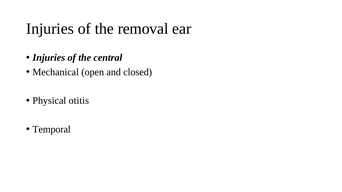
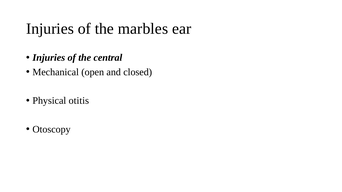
removal: removal -> marbles
Temporal: Temporal -> Otoscopy
